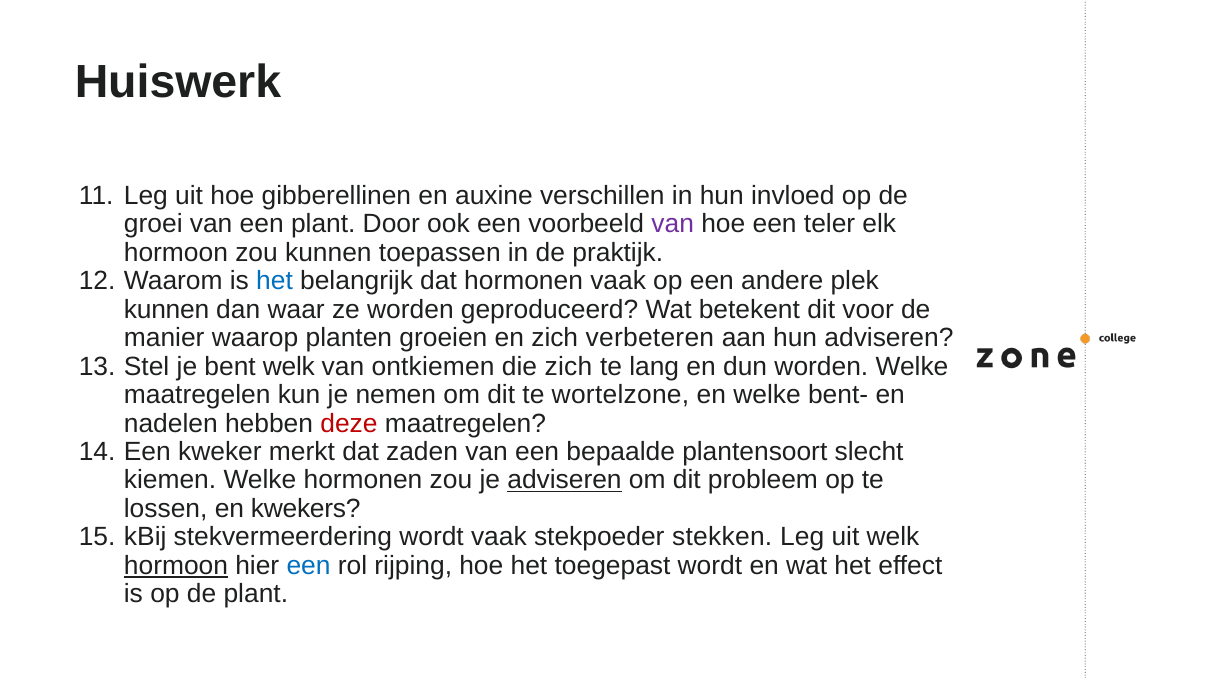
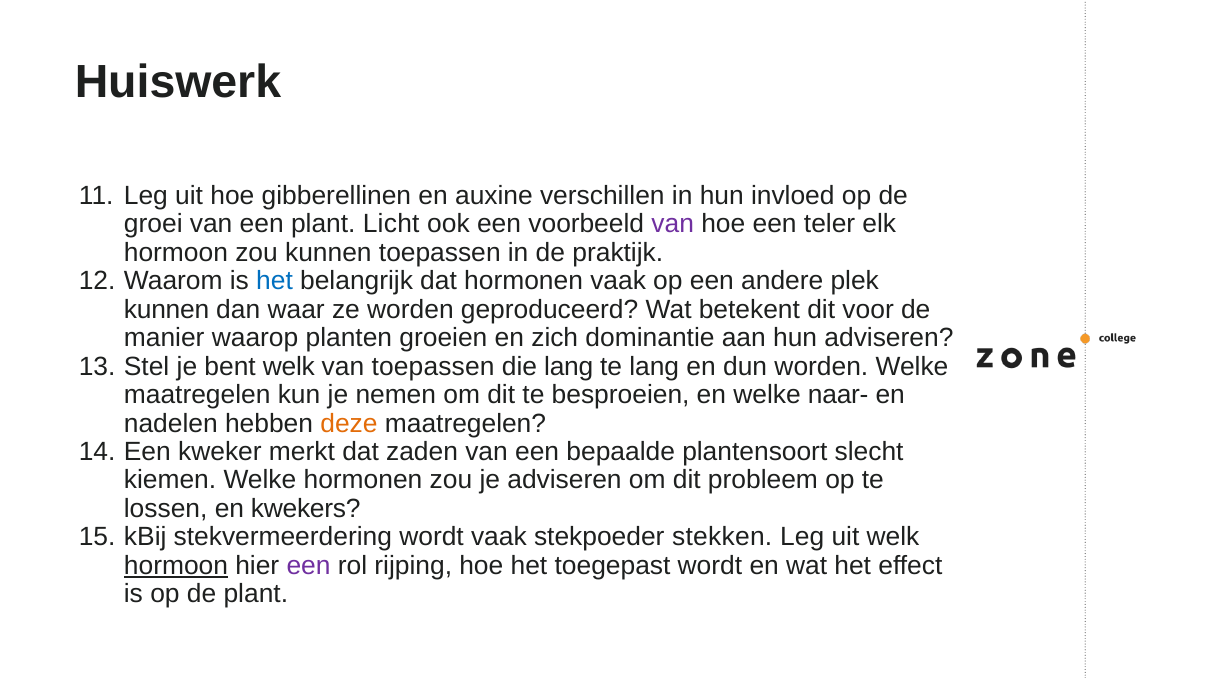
Door: Door -> Licht
verbeteren: verbeteren -> dominantie
van ontkiemen: ontkiemen -> toepassen
die zich: zich -> lang
wortelzone: wortelzone -> besproeien
bent-: bent- -> naar-
deze colour: red -> orange
adviseren at (565, 481) underline: present -> none
een at (309, 566) colour: blue -> purple
